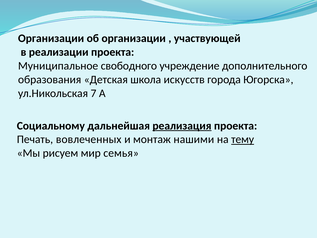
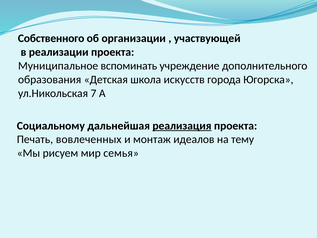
Организации at (51, 38): Организации -> Собственного
свободного: свободного -> вспоминать
нашими: нашими -> идеалов
тему underline: present -> none
